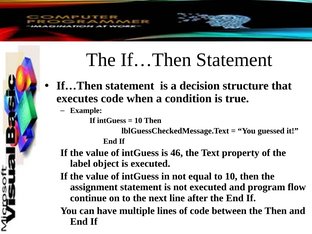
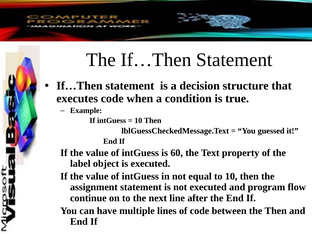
46: 46 -> 60
